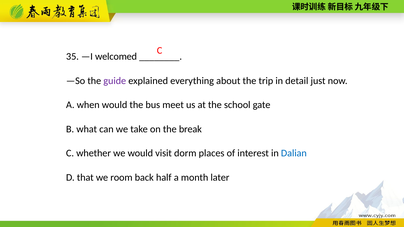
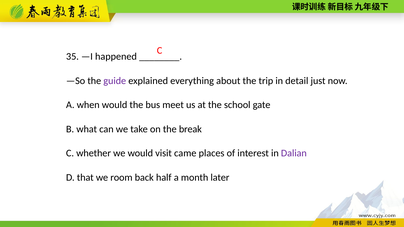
welcomed: welcomed -> happened
dorm: dorm -> came
Dalian colour: blue -> purple
